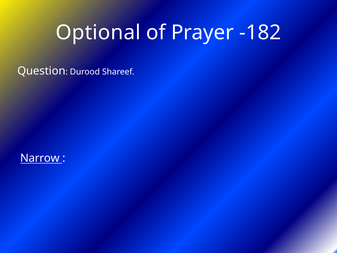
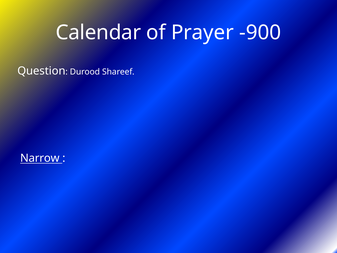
Optional: Optional -> Calendar
-182: -182 -> -900
